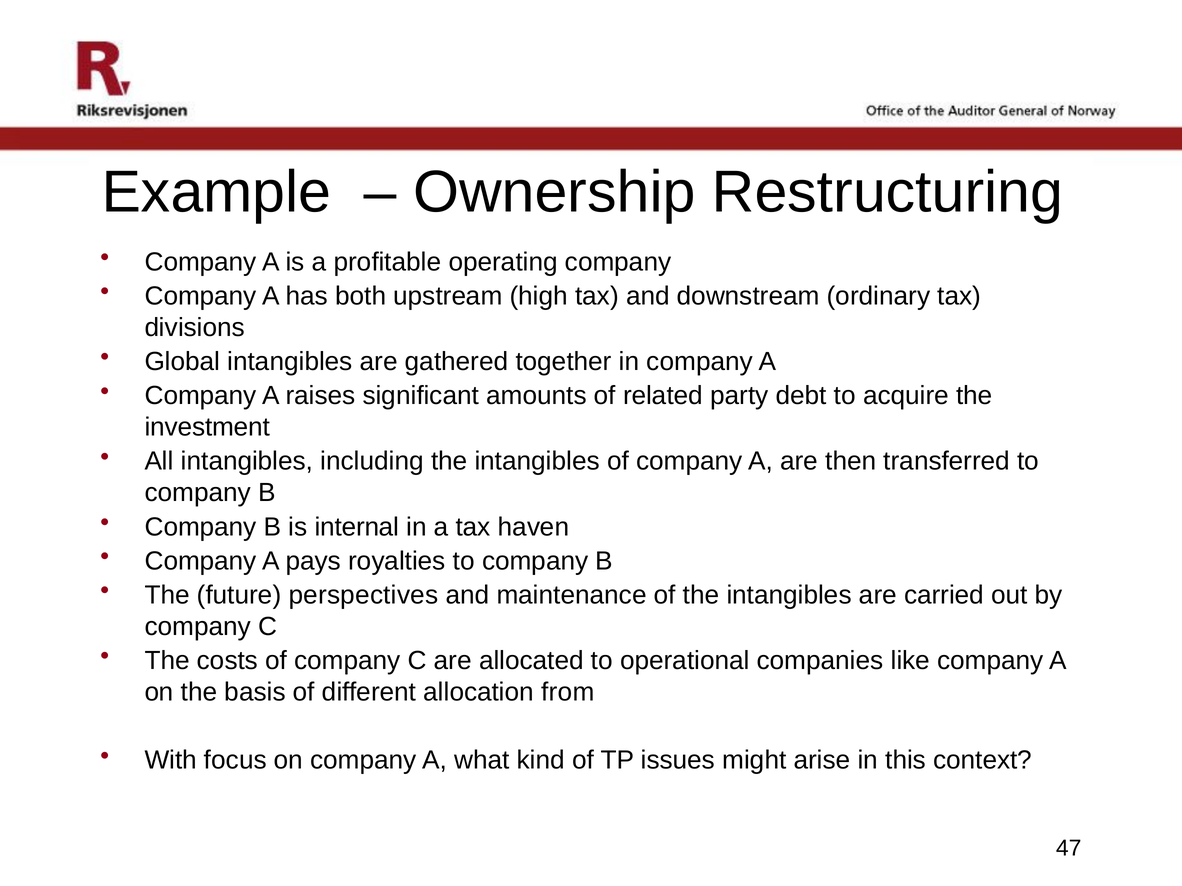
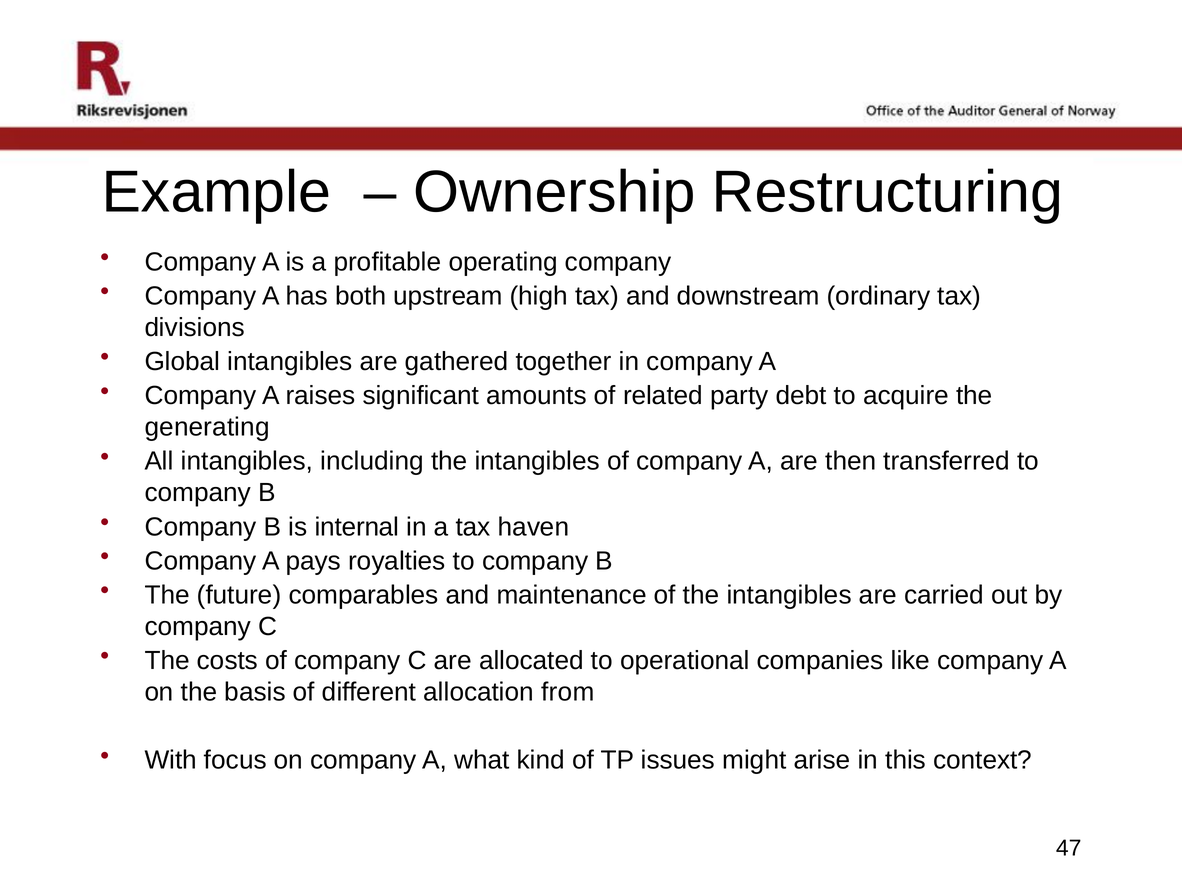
investment: investment -> generating
perspectives: perspectives -> comparables
